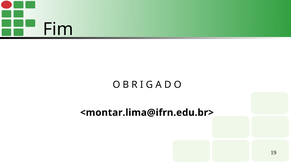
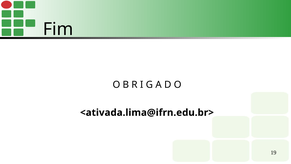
<montar.lima@ifrn.edu.br>: <montar.lima@ifrn.edu.br> -> <ativada.lima@ifrn.edu.br>
